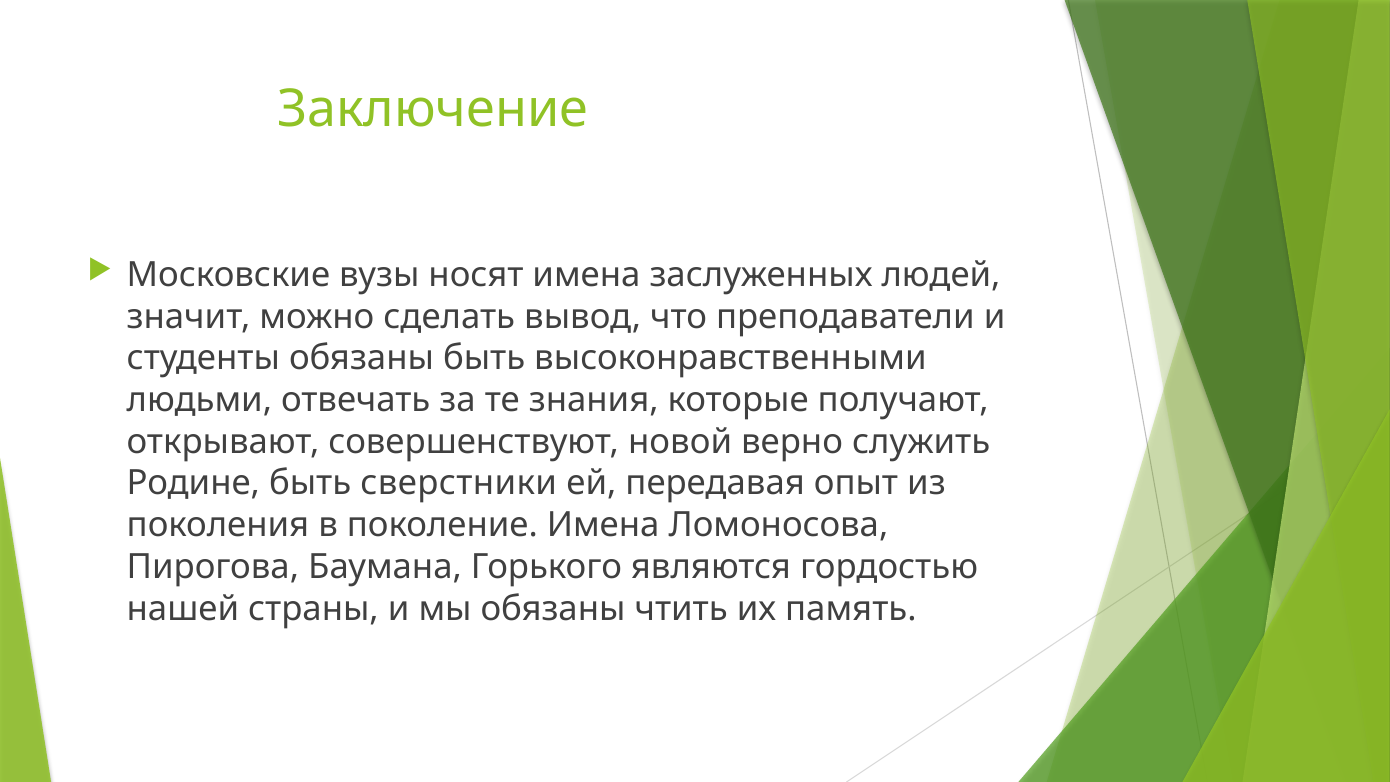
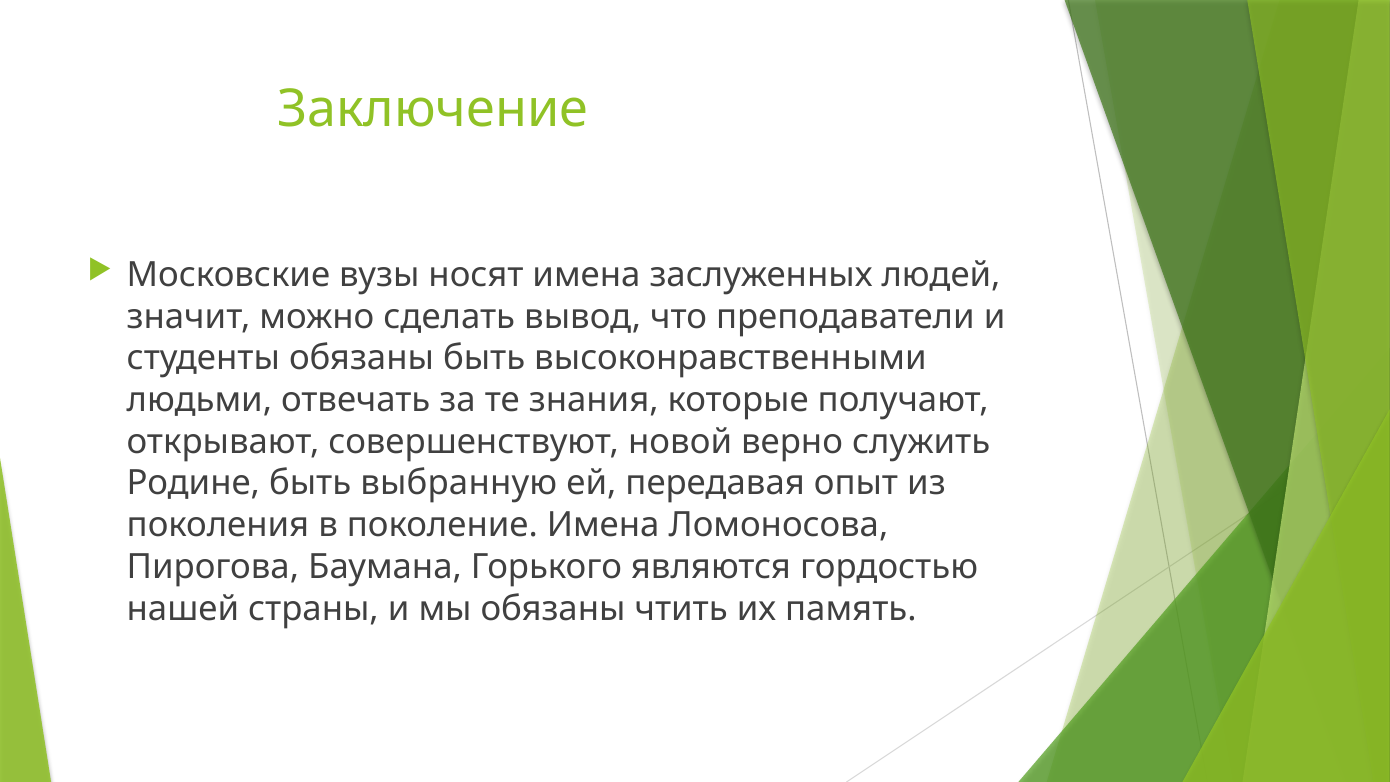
сверстники: сверстники -> выбранную
